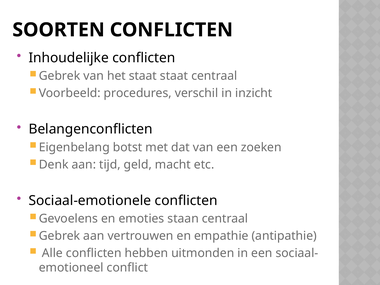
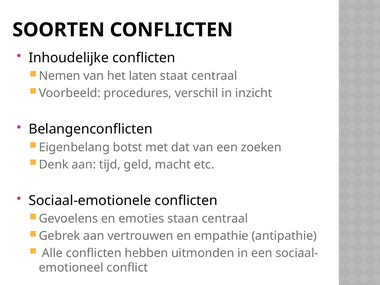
Gebrek at (60, 76): Gebrek -> Nemen
het staat: staat -> laten
